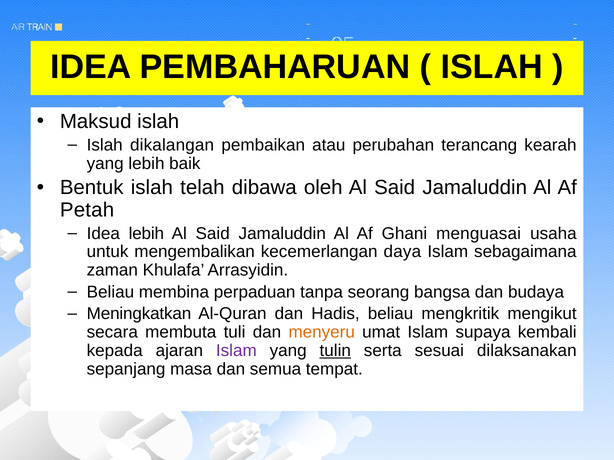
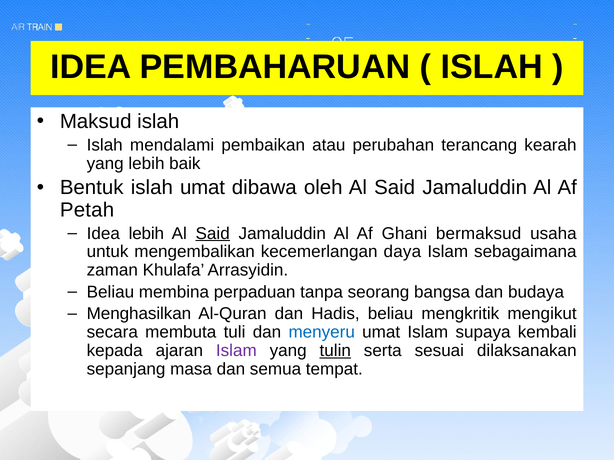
dikalangan: dikalangan -> mendalami
islah telah: telah -> umat
Said at (213, 234) underline: none -> present
menguasai: menguasai -> bermaksud
Meningkatkan: Meningkatkan -> Menghasilkan
menyeru colour: orange -> blue
